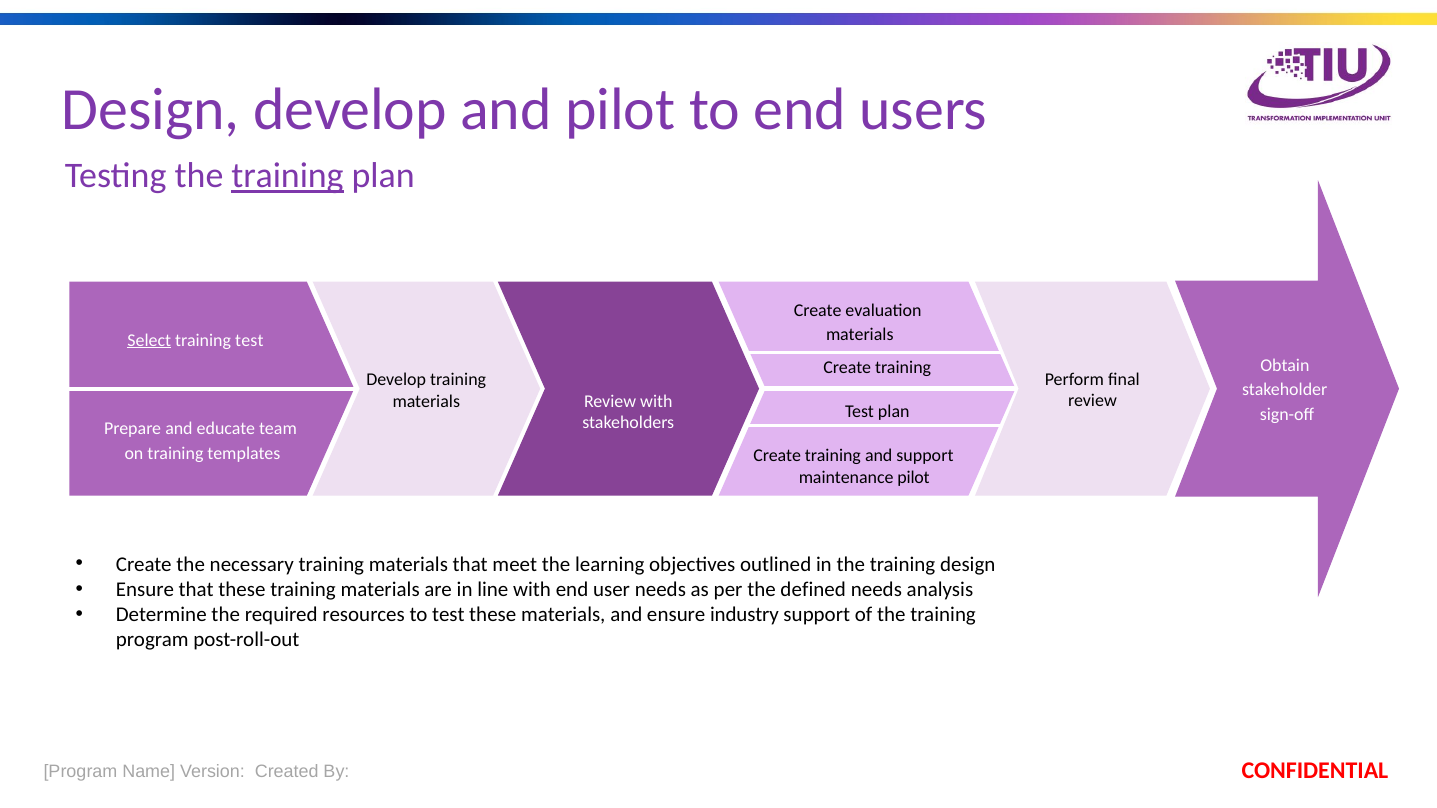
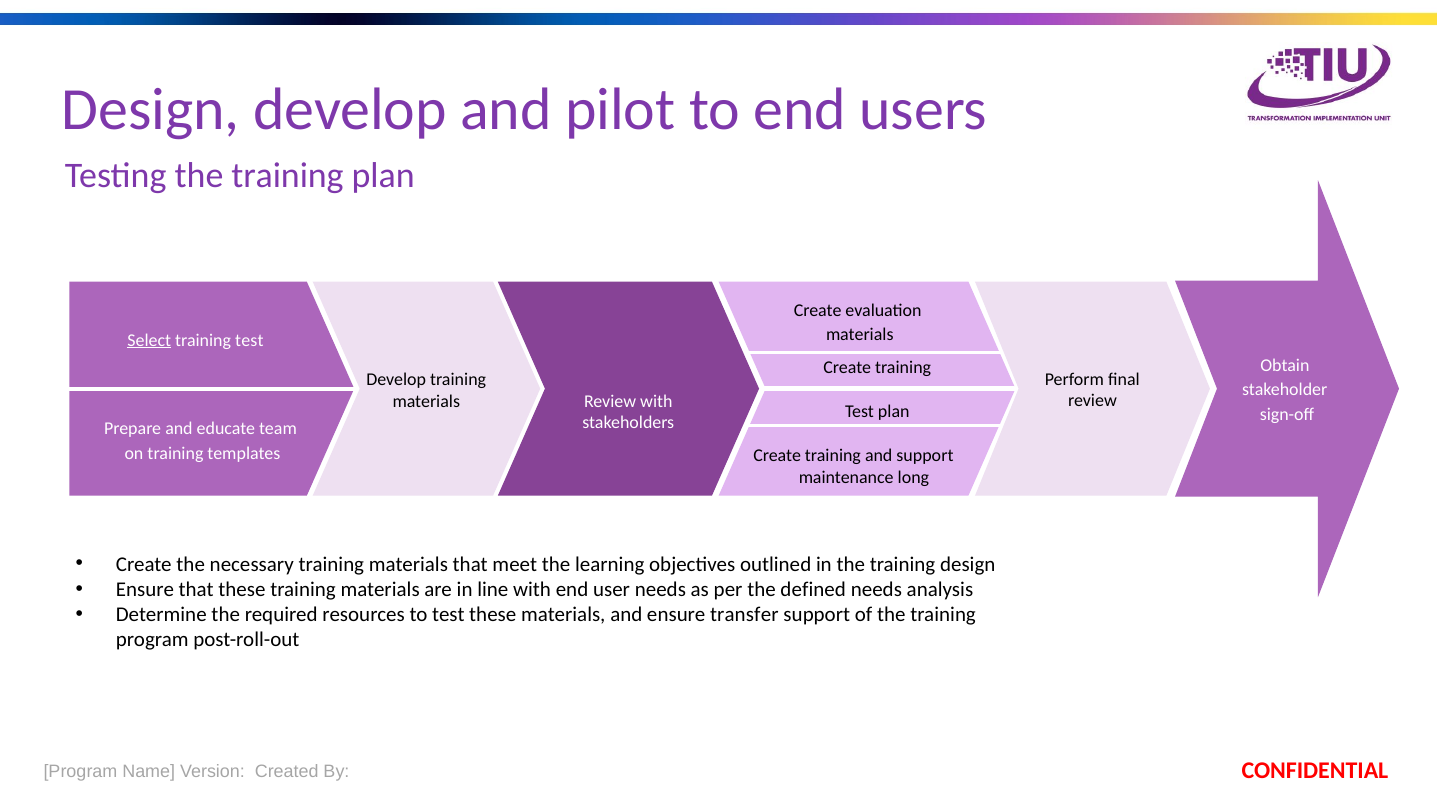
training at (287, 176) underline: present -> none
maintenance pilot: pilot -> long
industry: industry -> transfer
